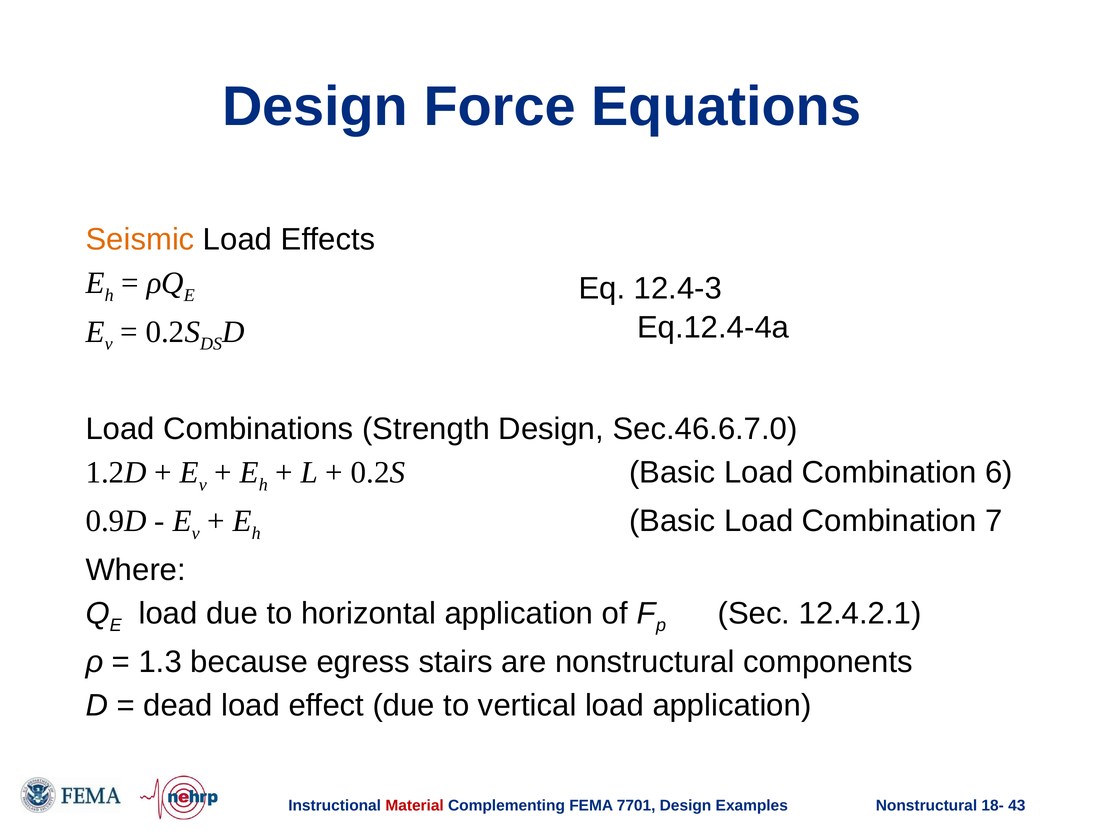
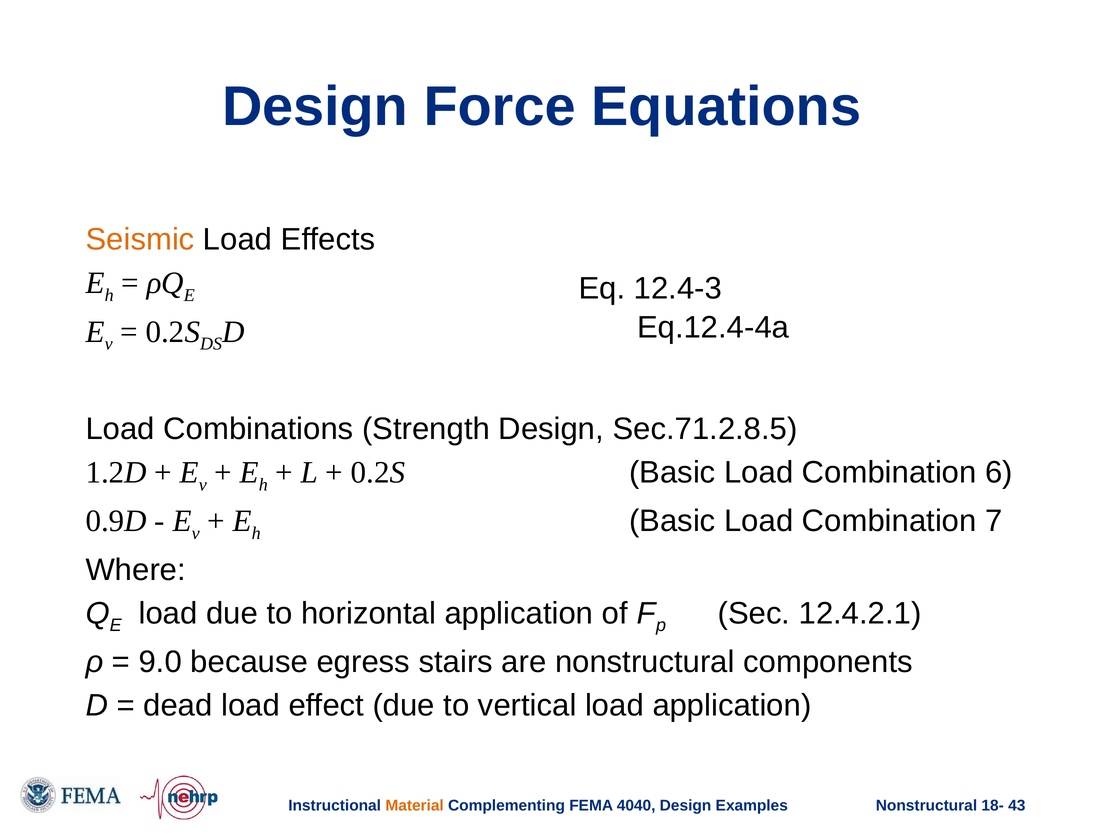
Sec.46.6.7.0: Sec.46.6.7.0 -> Sec.71.2.8.5
1.3: 1.3 -> 9.0
Material colour: red -> orange
7701: 7701 -> 4040
